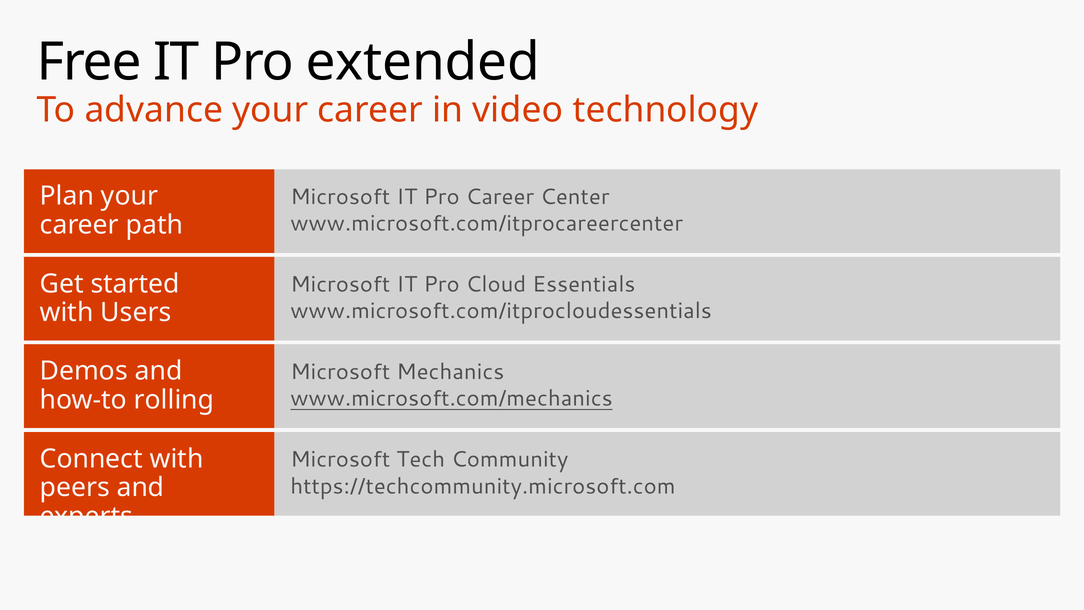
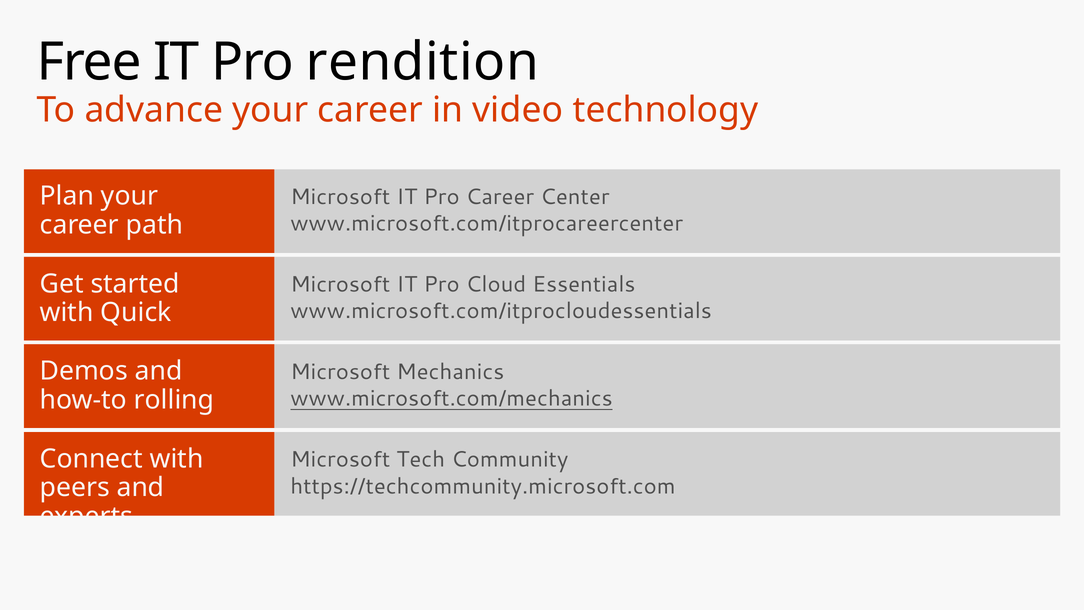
Pro extended: extended -> rendition
Users: Users -> Quick
